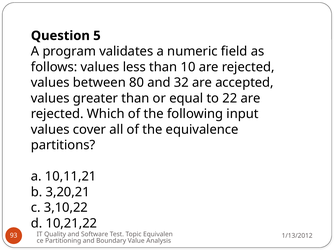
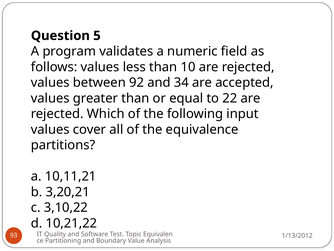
80: 80 -> 92
32: 32 -> 34
